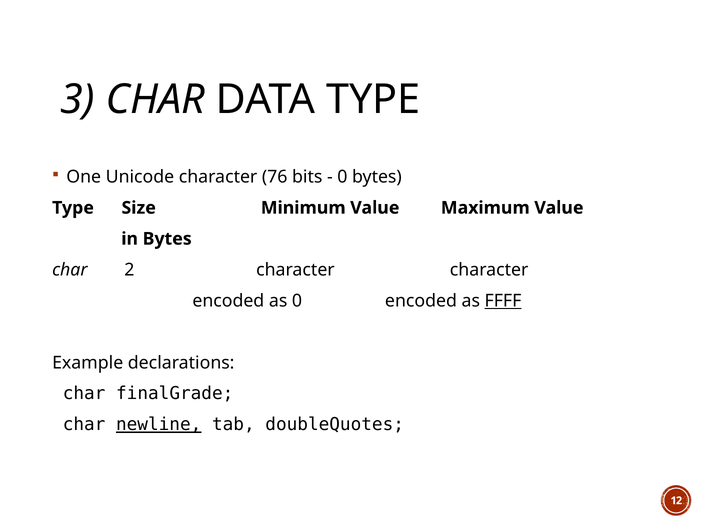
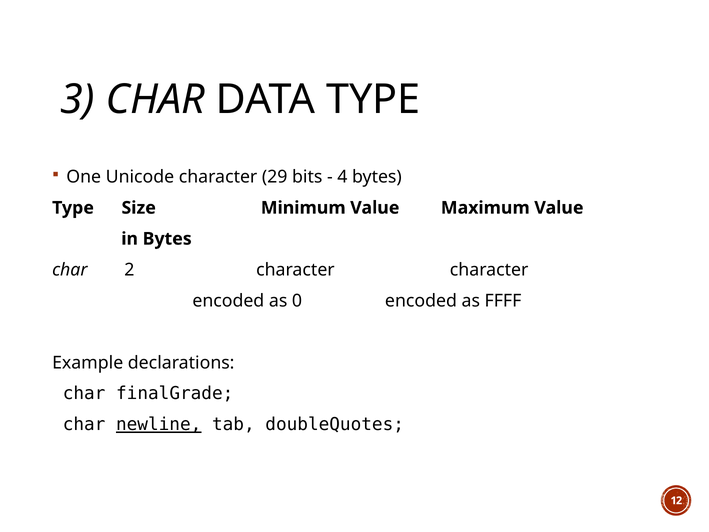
76: 76 -> 29
0 at (342, 177): 0 -> 4
FFFF underline: present -> none
